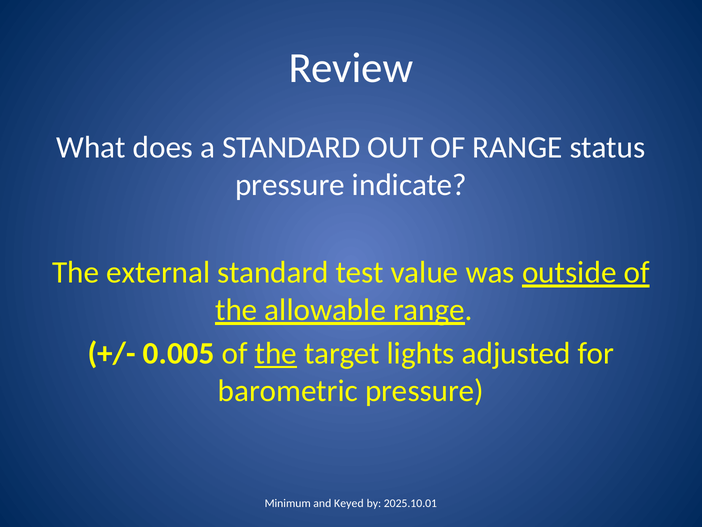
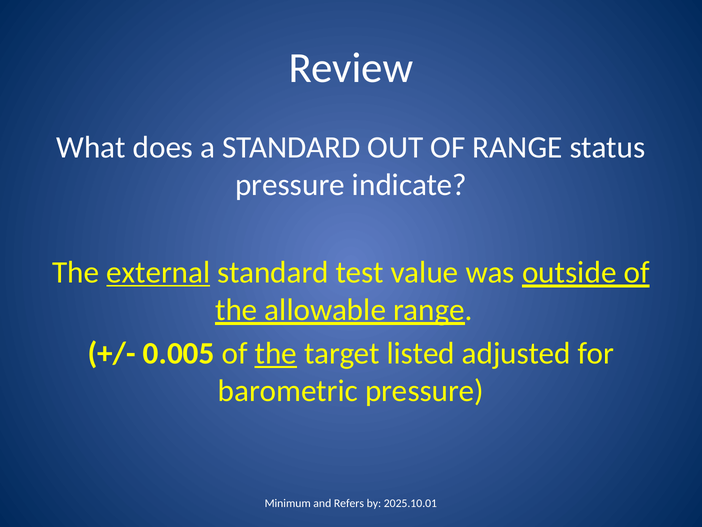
external underline: none -> present
lights: lights -> listed
Keyed: Keyed -> Refers
